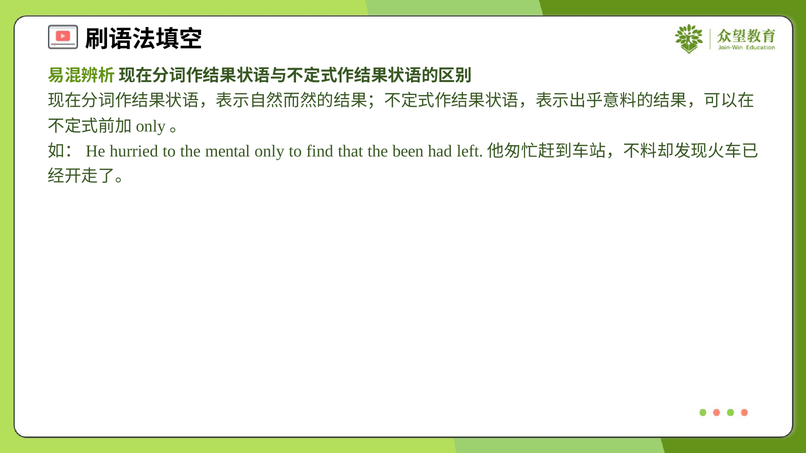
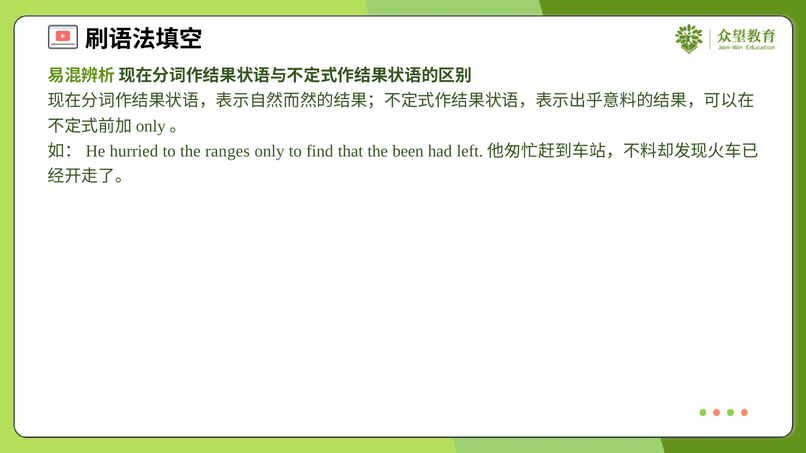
mental: mental -> ranges
